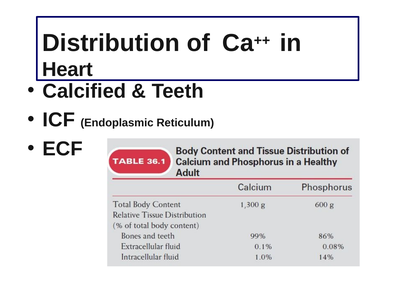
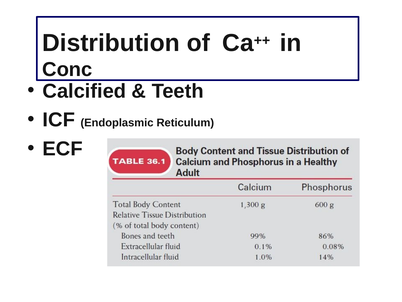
Heart: Heart -> Conc
